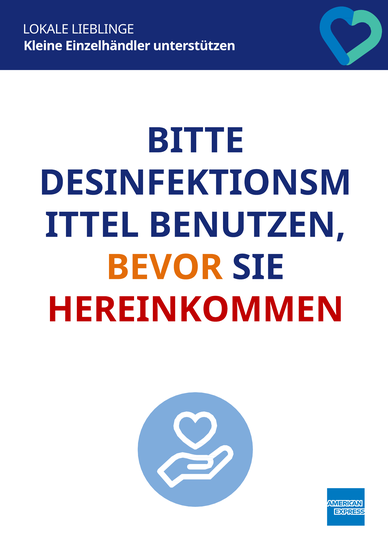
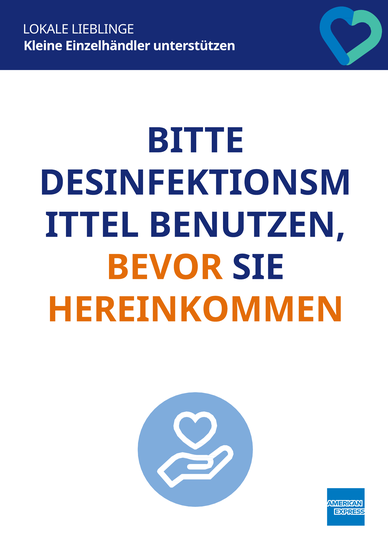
HEREINKOMMEN colour: red -> orange
